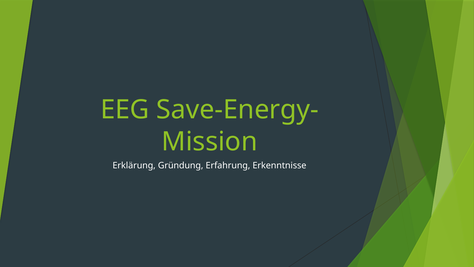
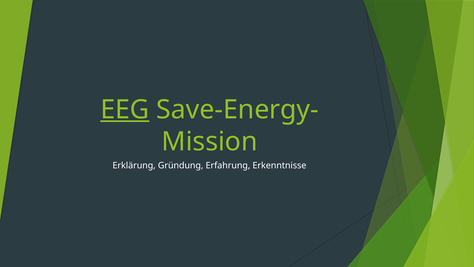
EEG underline: none -> present
